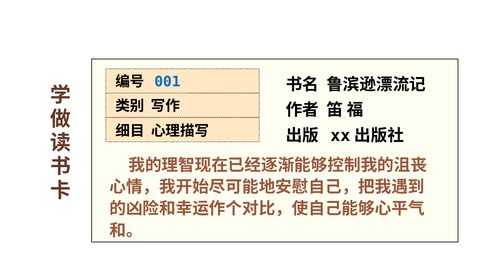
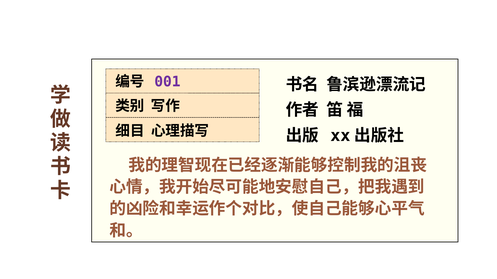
001 colour: blue -> purple
